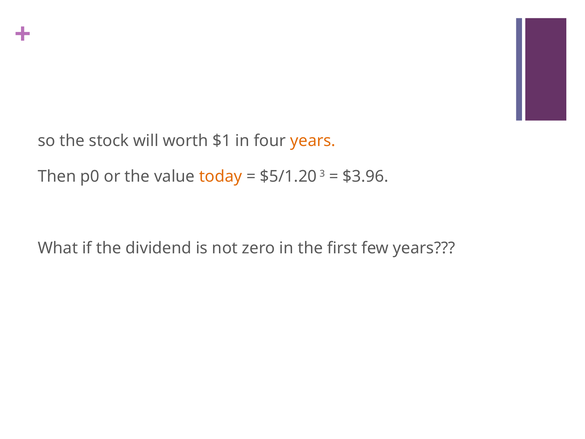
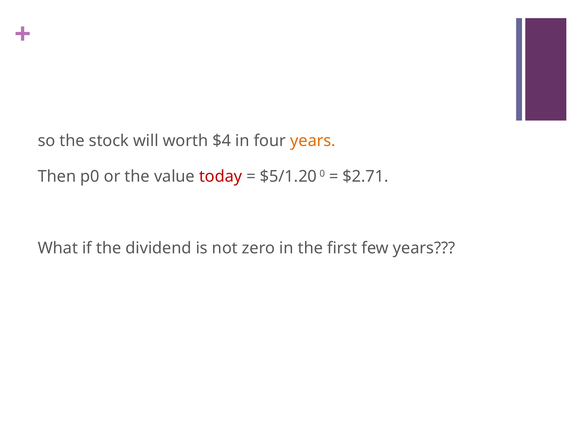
$1: $1 -> $4
today colour: orange -> red
3: 3 -> 0
$3.96: $3.96 -> $2.71
